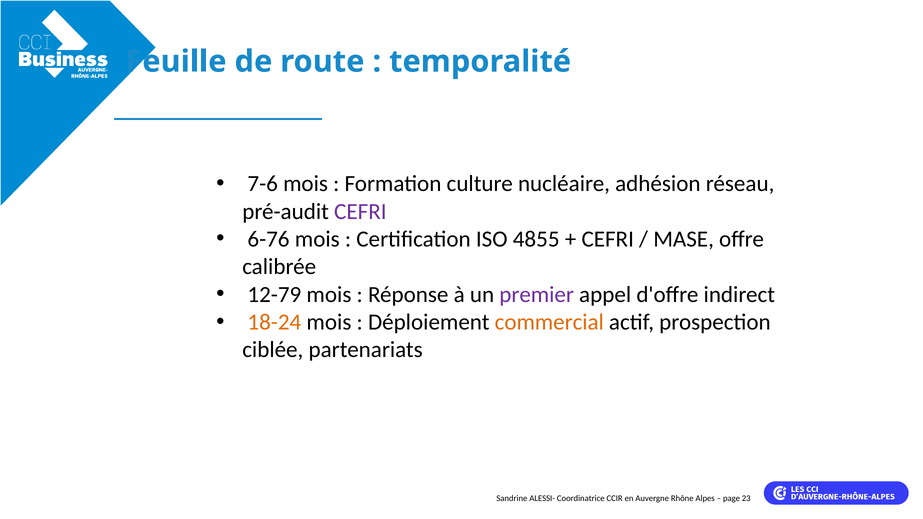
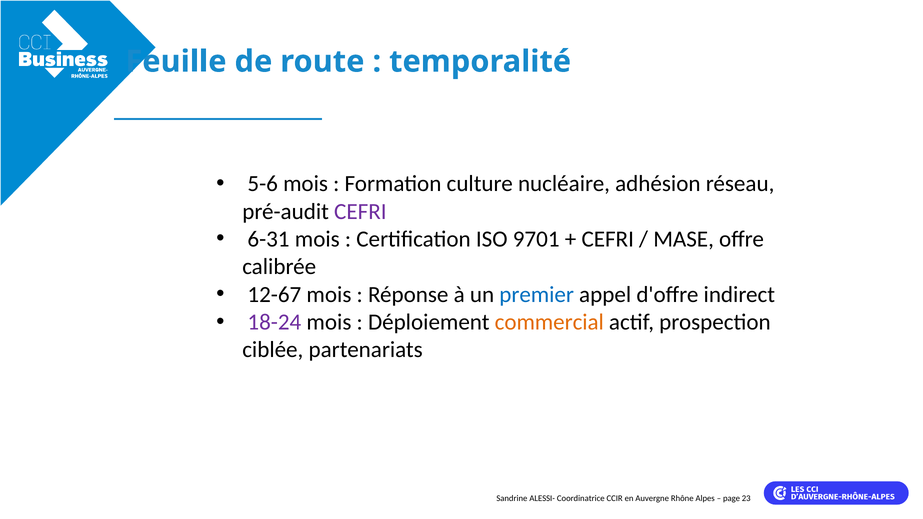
7-6: 7-6 -> 5-6
6-76: 6-76 -> 6-31
4855: 4855 -> 9701
12-79: 12-79 -> 12-67
premier colour: purple -> blue
18-24 colour: orange -> purple
